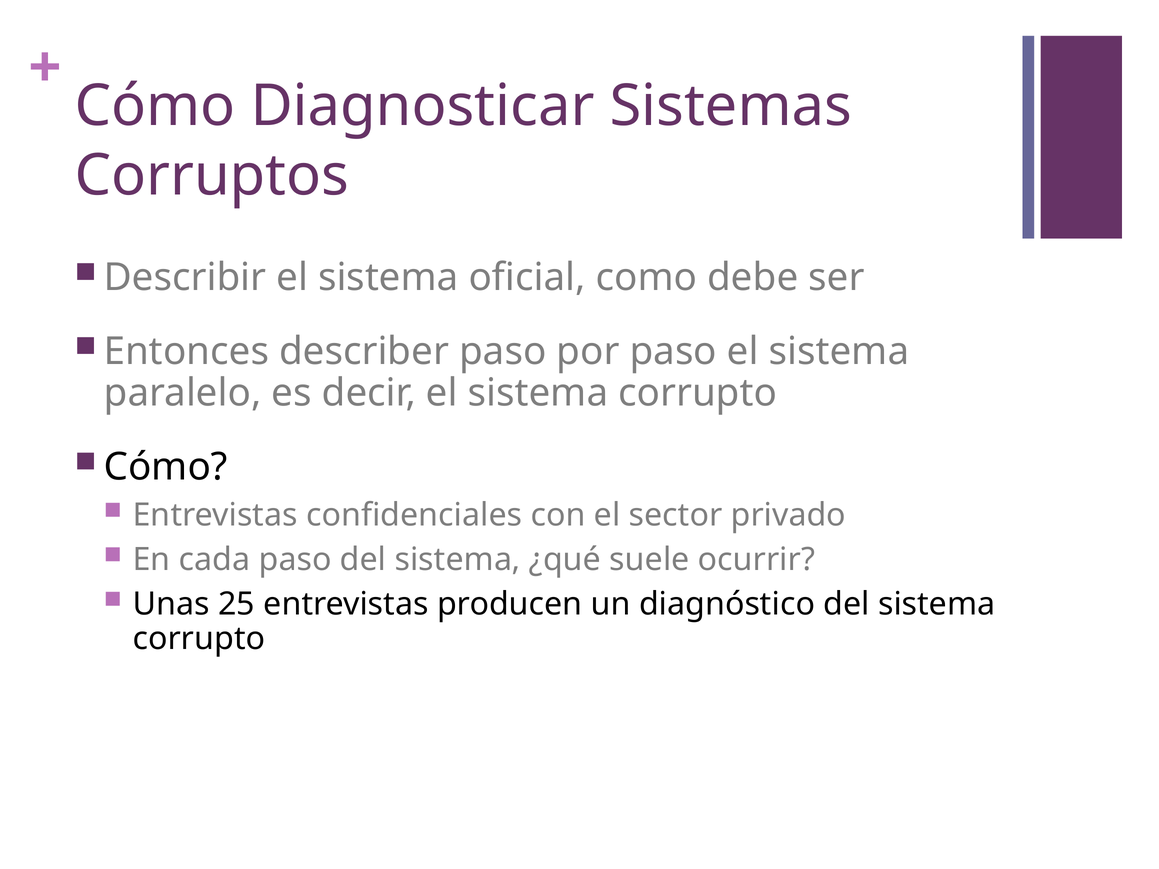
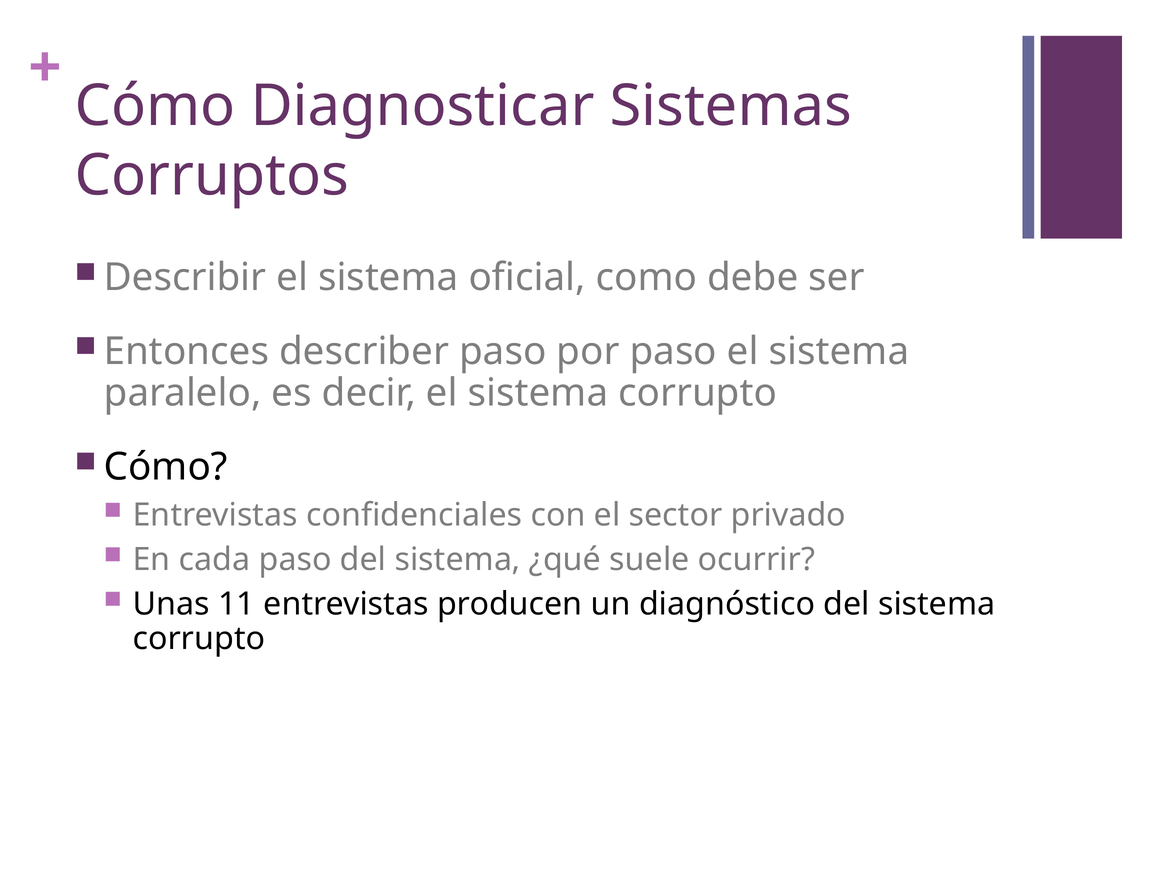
25: 25 -> 11
